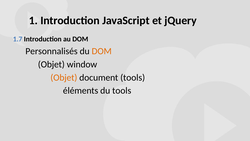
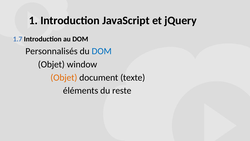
DOM at (102, 51) colour: orange -> blue
document tools: tools -> texte
du tools: tools -> reste
